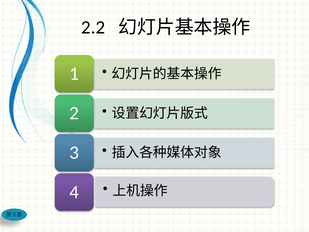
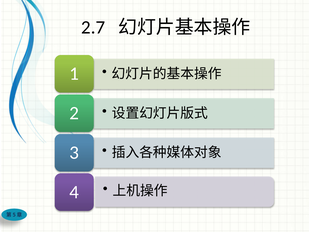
2.2: 2.2 -> 2.7
